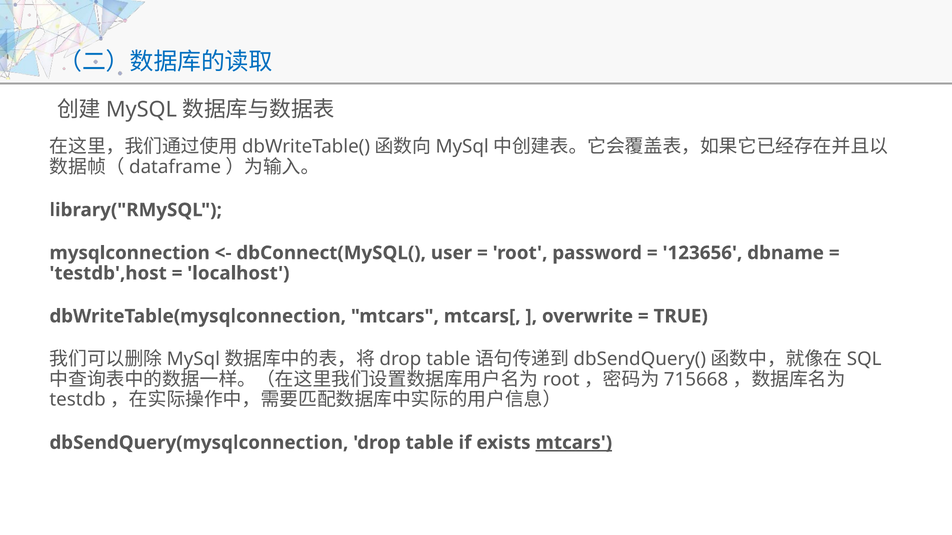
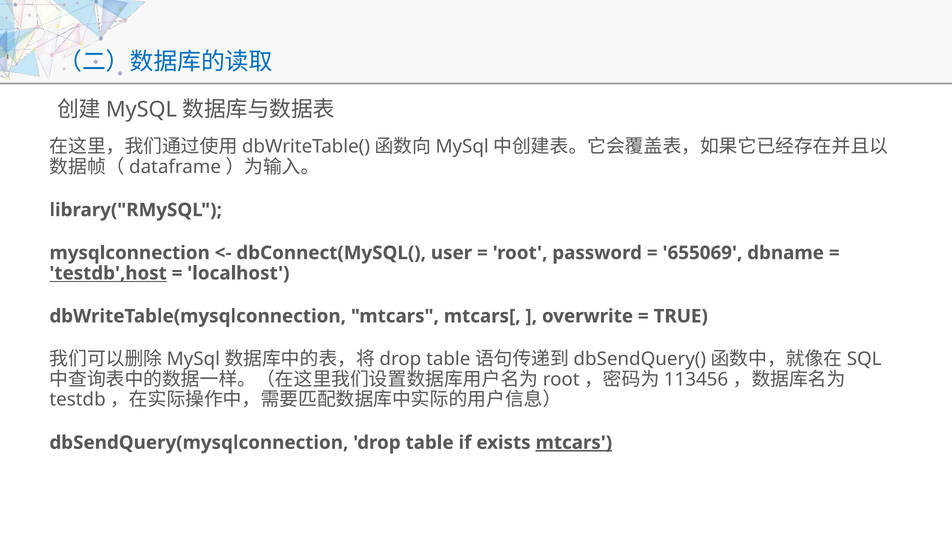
123656: 123656 -> 655069
testdb',host underline: none -> present
715668: 715668 -> 113456
